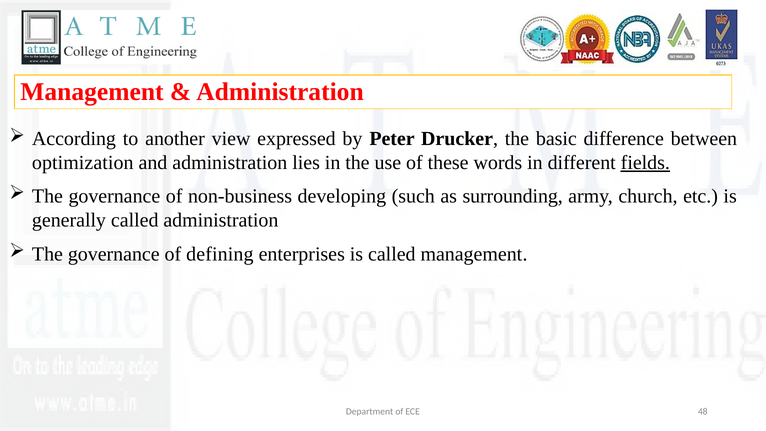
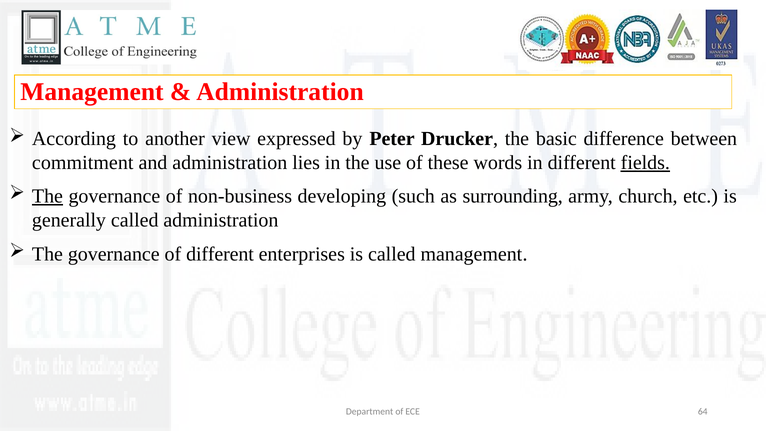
optimization: optimization -> commitment
The at (47, 196) underline: none -> present
of defining: defining -> different
48: 48 -> 64
